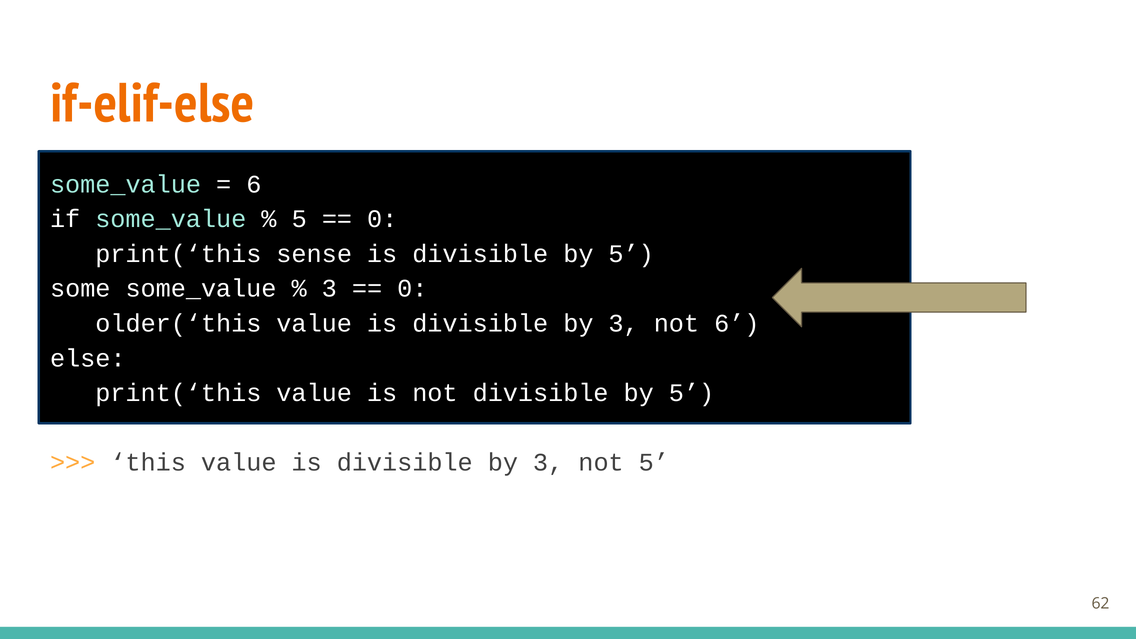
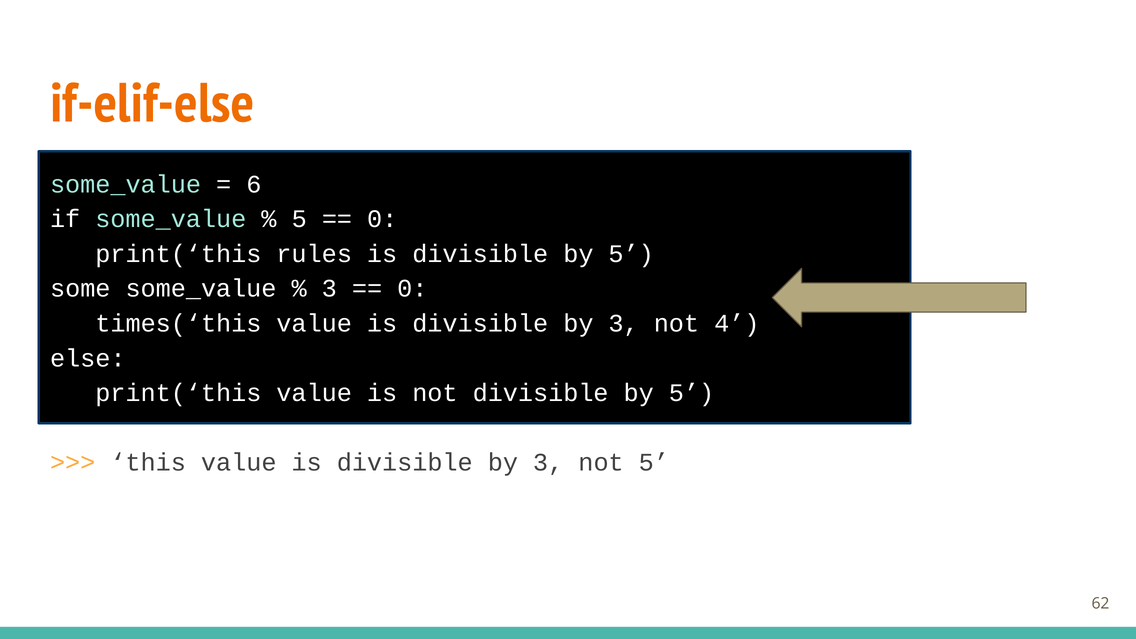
sense: sense -> rules
older(‘this: older(‘this -> times(‘this
not 6: 6 -> 4
